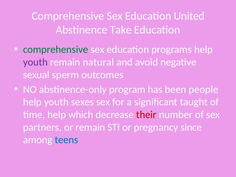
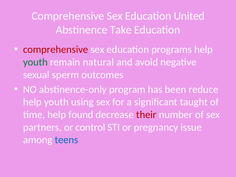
comprehensive at (56, 50) colour: green -> red
youth at (35, 62) colour: purple -> green
people: people -> reduce
sexes: sexes -> using
which: which -> found
or remain: remain -> control
since: since -> issue
